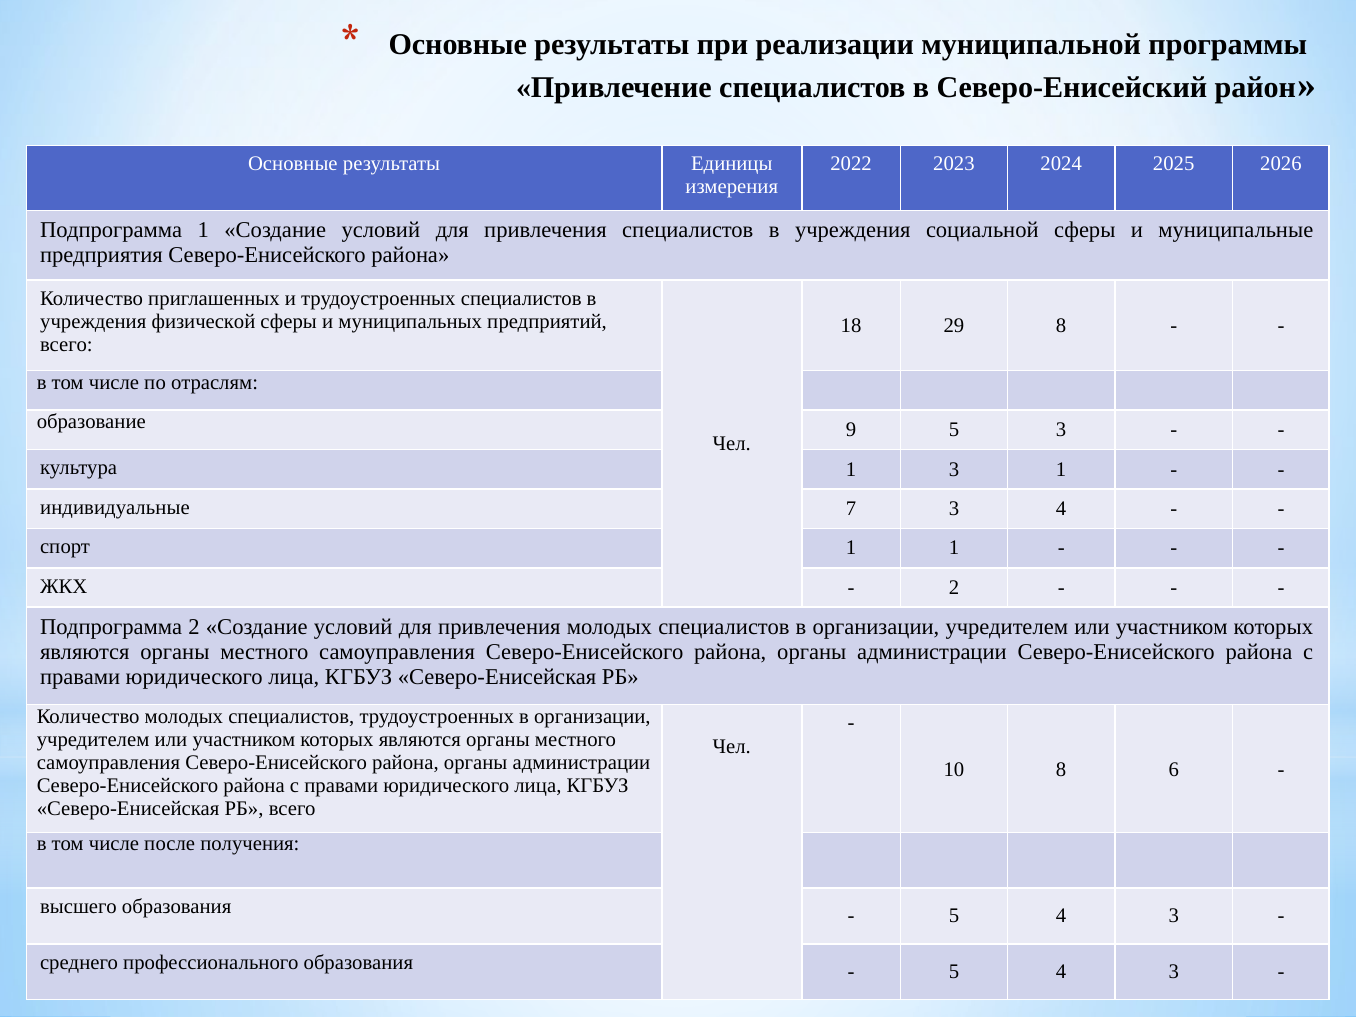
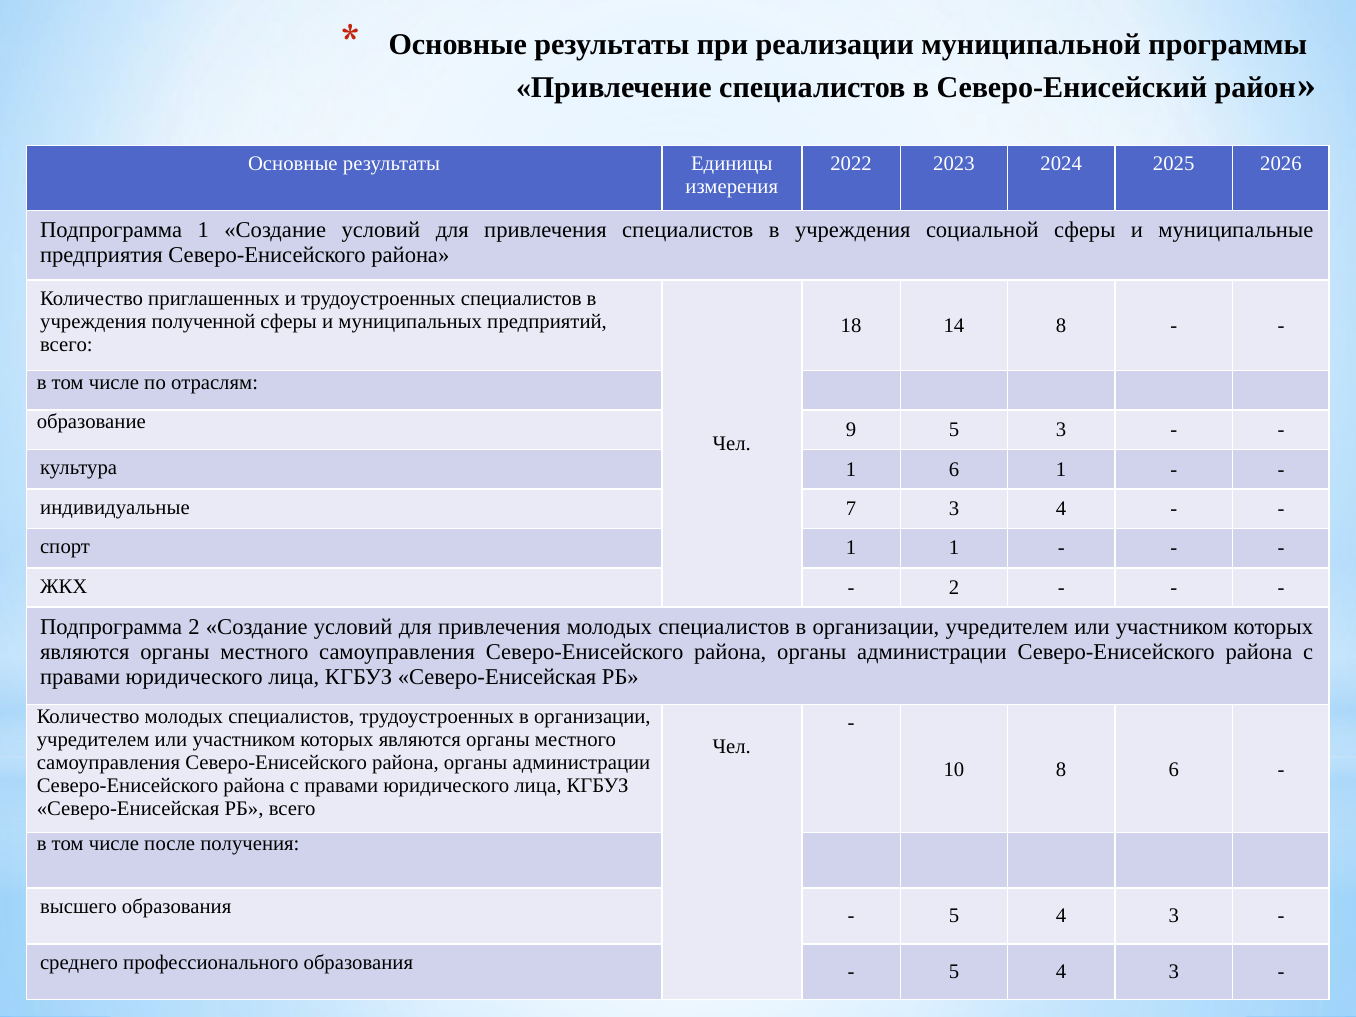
физической: физической -> полученной
29: 29 -> 14
1 3: 3 -> 6
